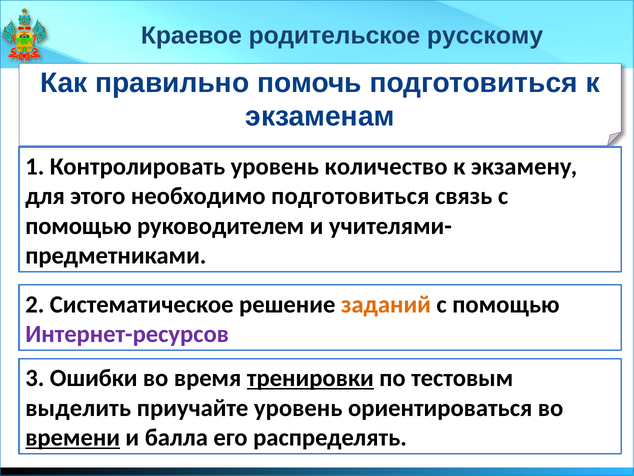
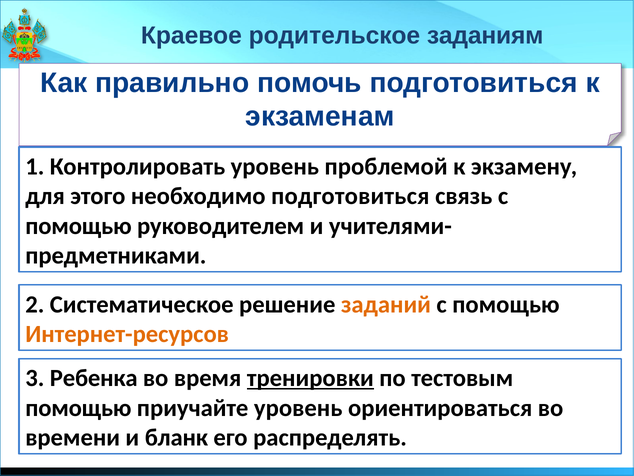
русскому: русскому -> заданиям
количество: количество -> проблемой
Интернет-ресурсов colour: purple -> orange
Ошибки: Ошибки -> Ребенка
выделить at (78, 408): выделить -> помощью
времени underline: present -> none
балла: балла -> бланк
